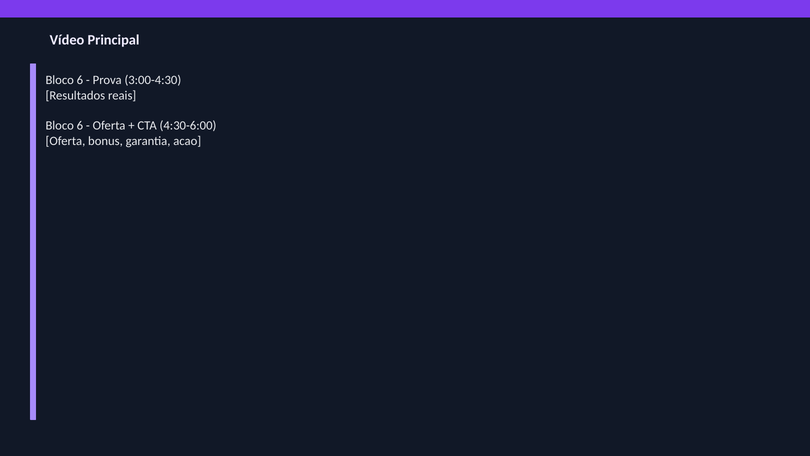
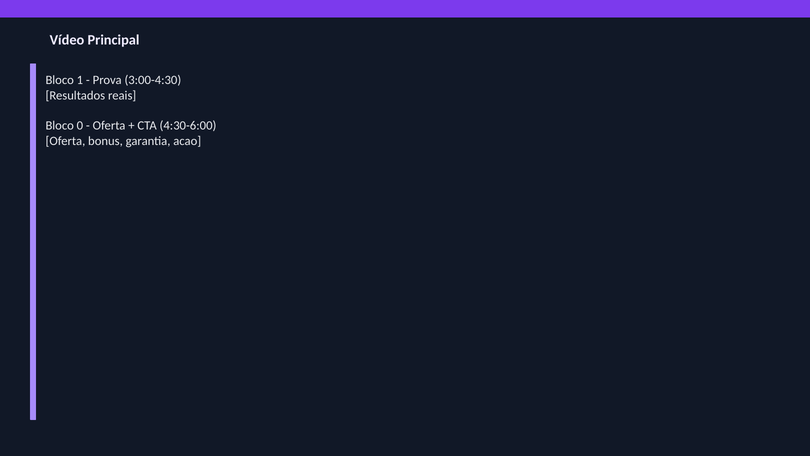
6 at (80, 80): 6 -> 1
6 at (80, 126): 6 -> 0
